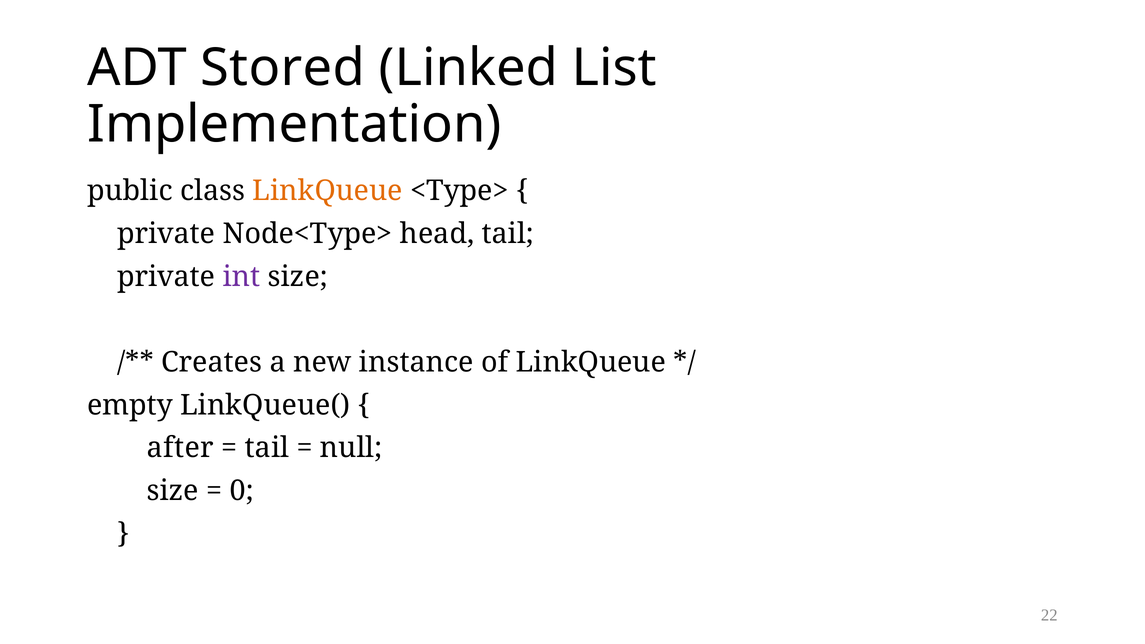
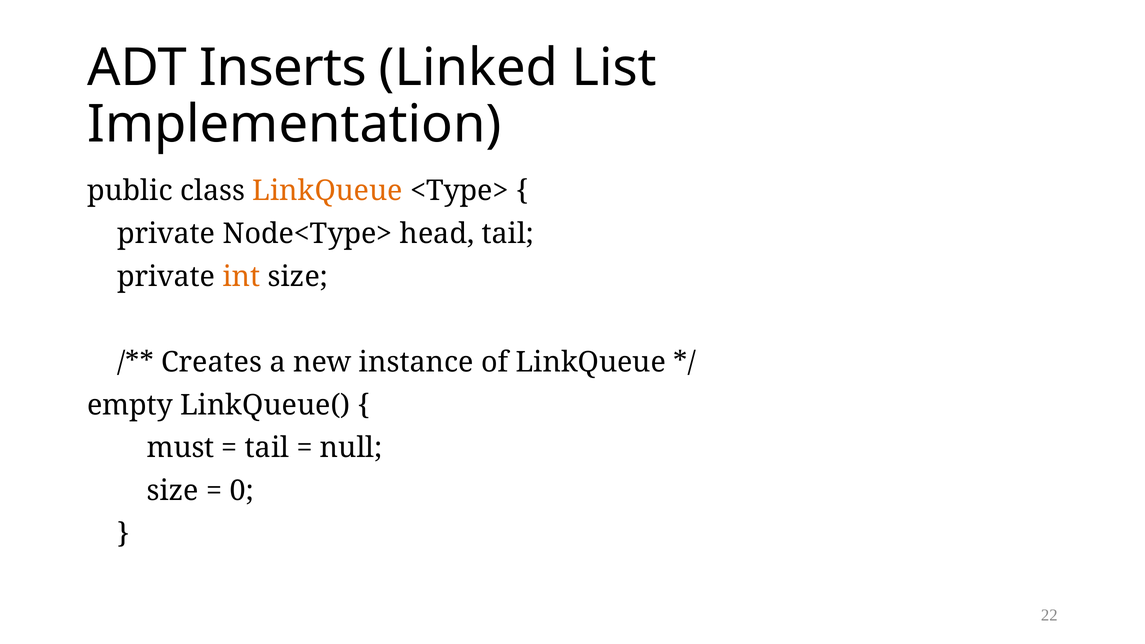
Stored: Stored -> Inserts
int colour: purple -> orange
after: after -> must
